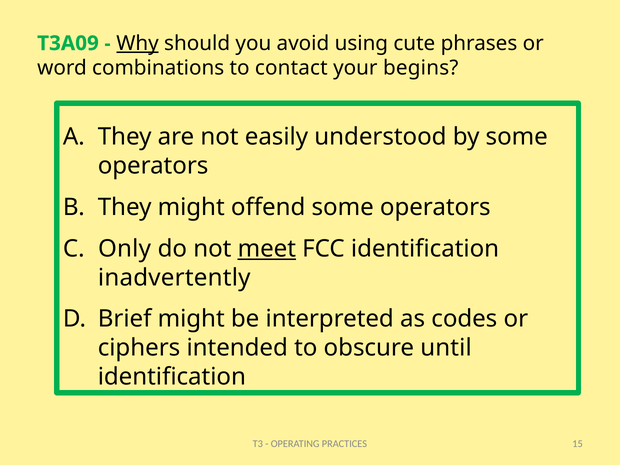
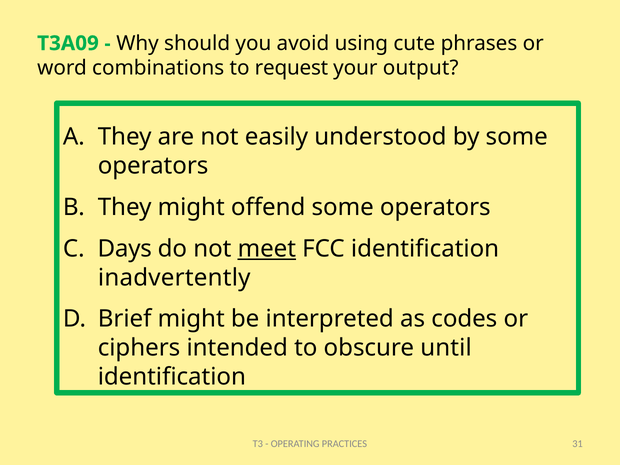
Why underline: present -> none
contact: contact -> request
begins: begins -> output
Only: Only -> Days
15: 15 -> 31
